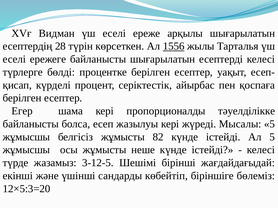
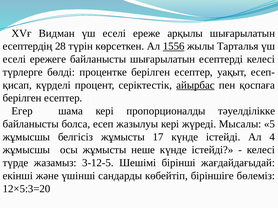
айырбас underline: none -> present
82: 82 -> 17
Ал 5: 5 -> 4
